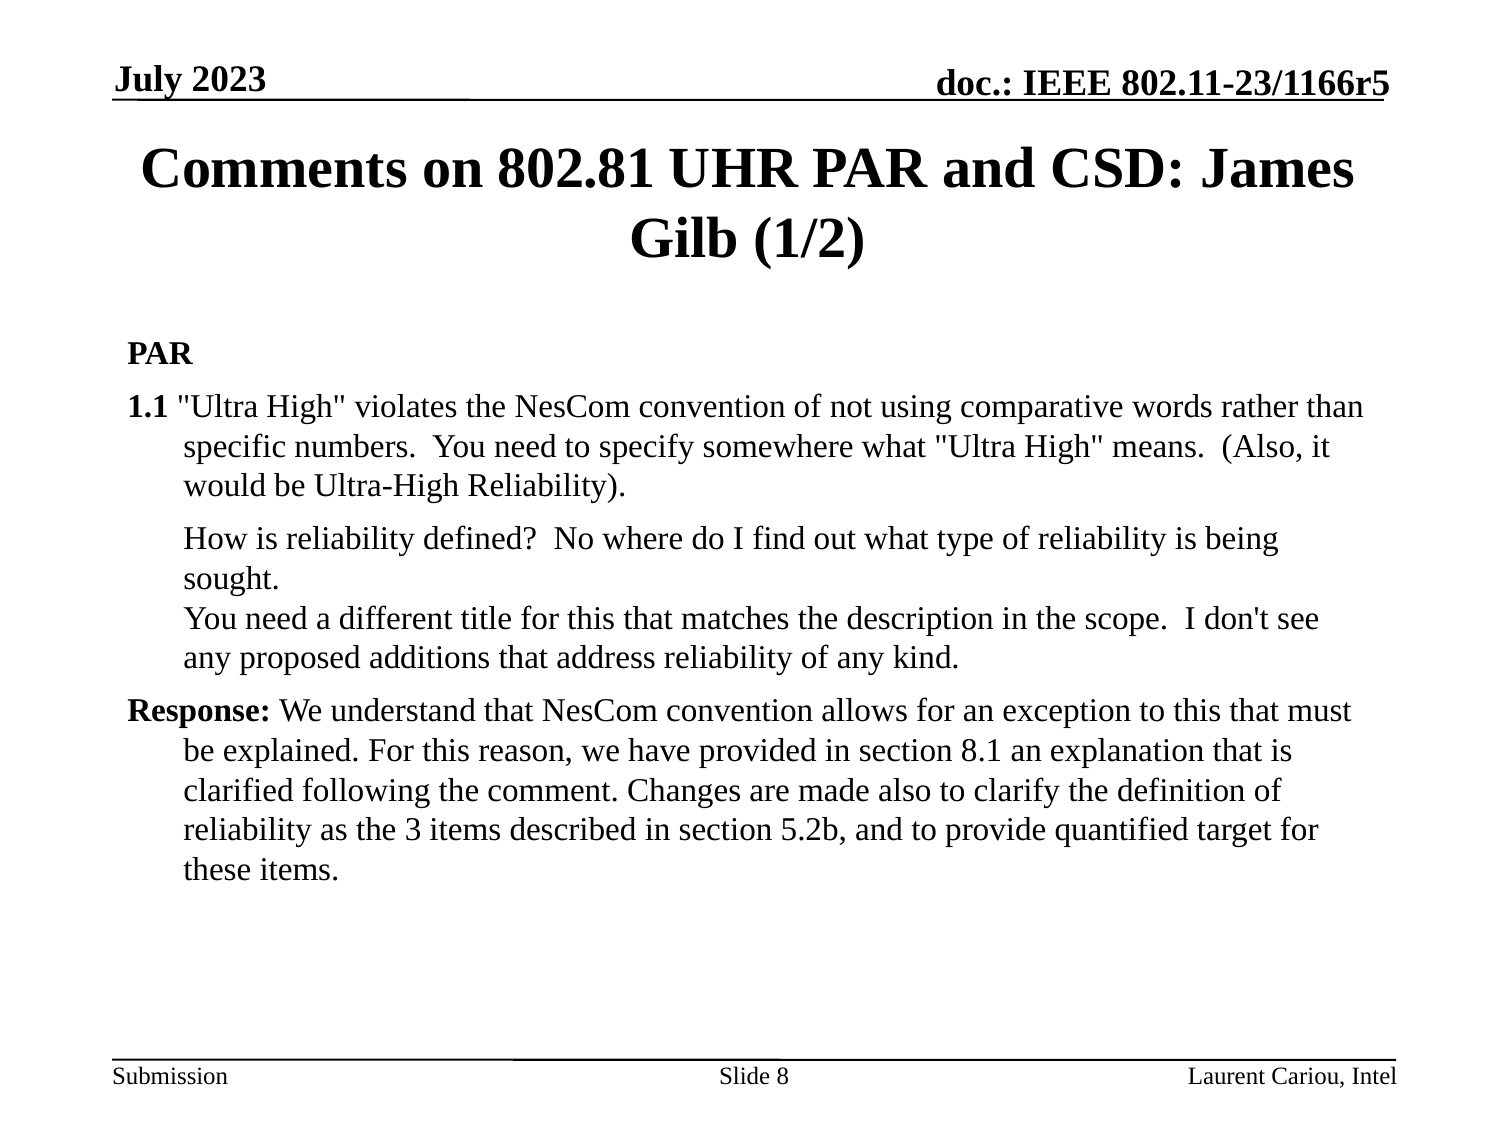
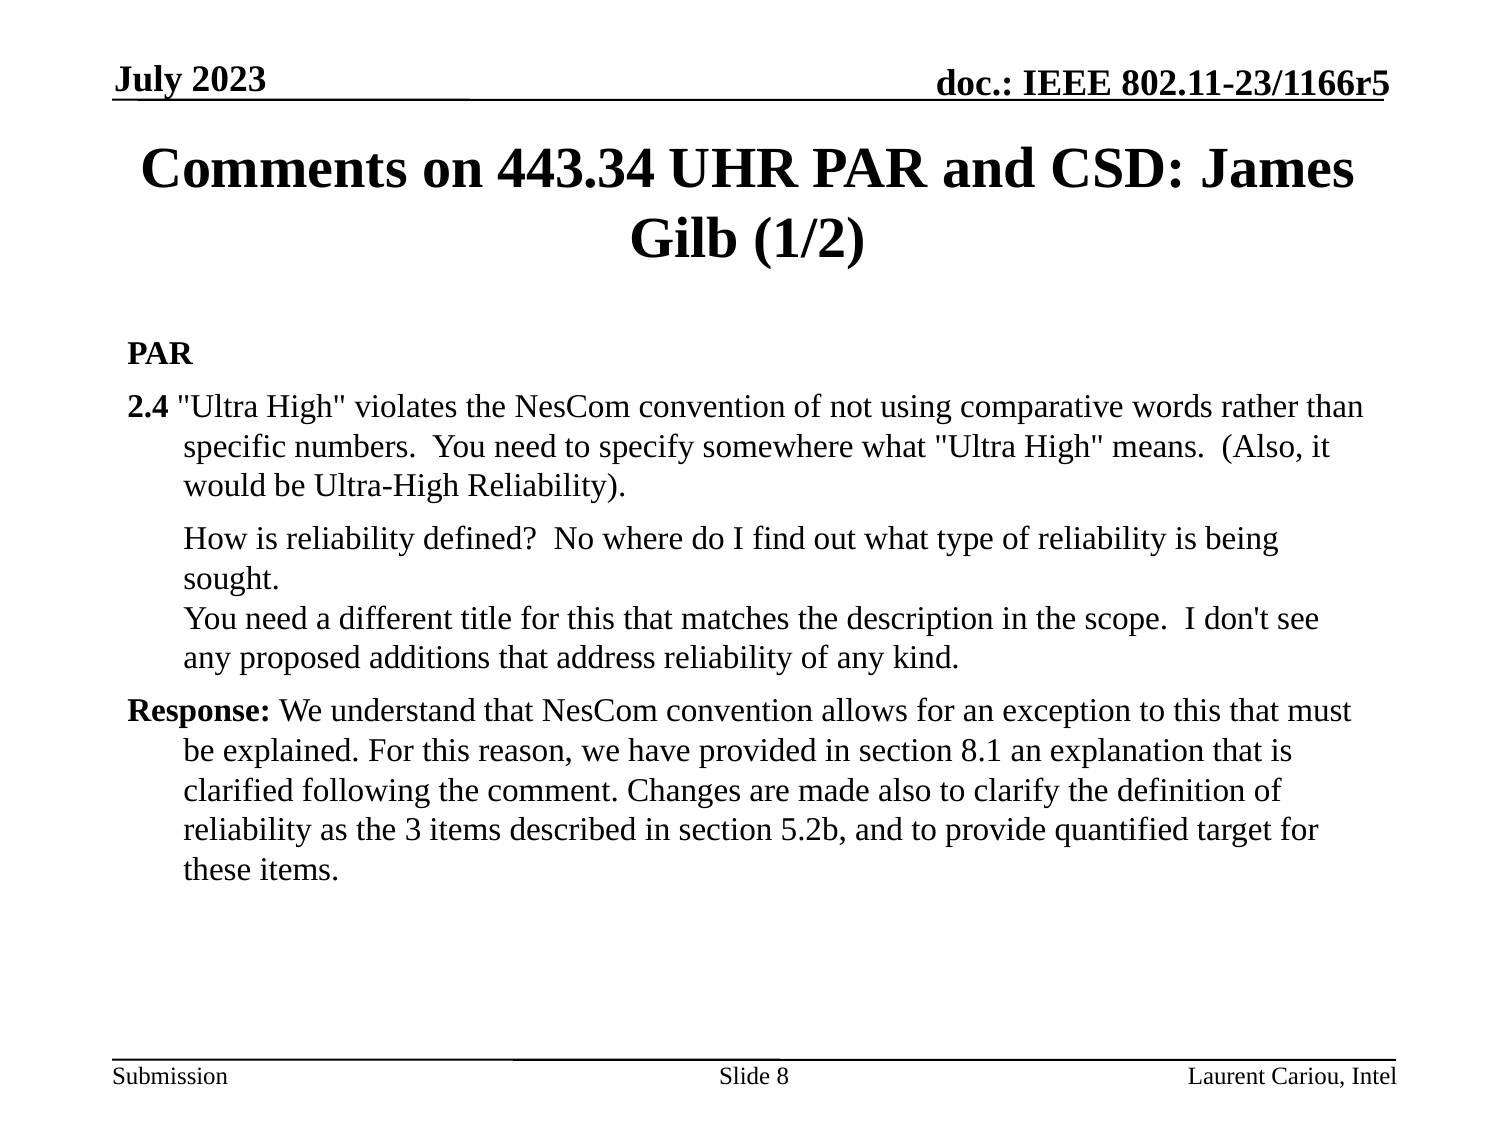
802.81: 802.81 -> 443.34
1.1: 1.1 -> 2.4
